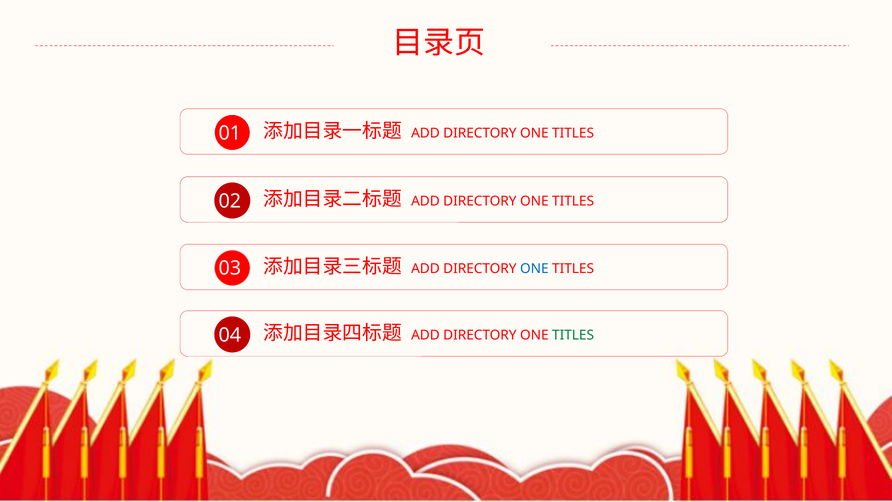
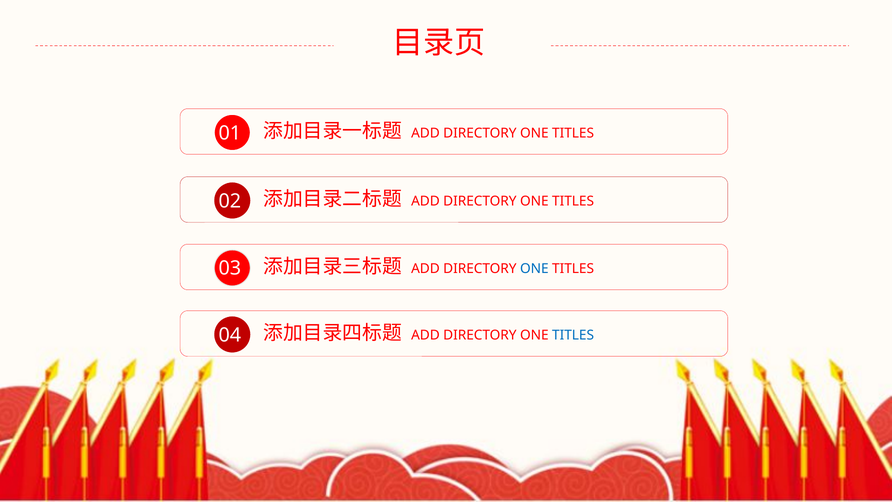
TITLES at (573, 335) colour: green -> blue
